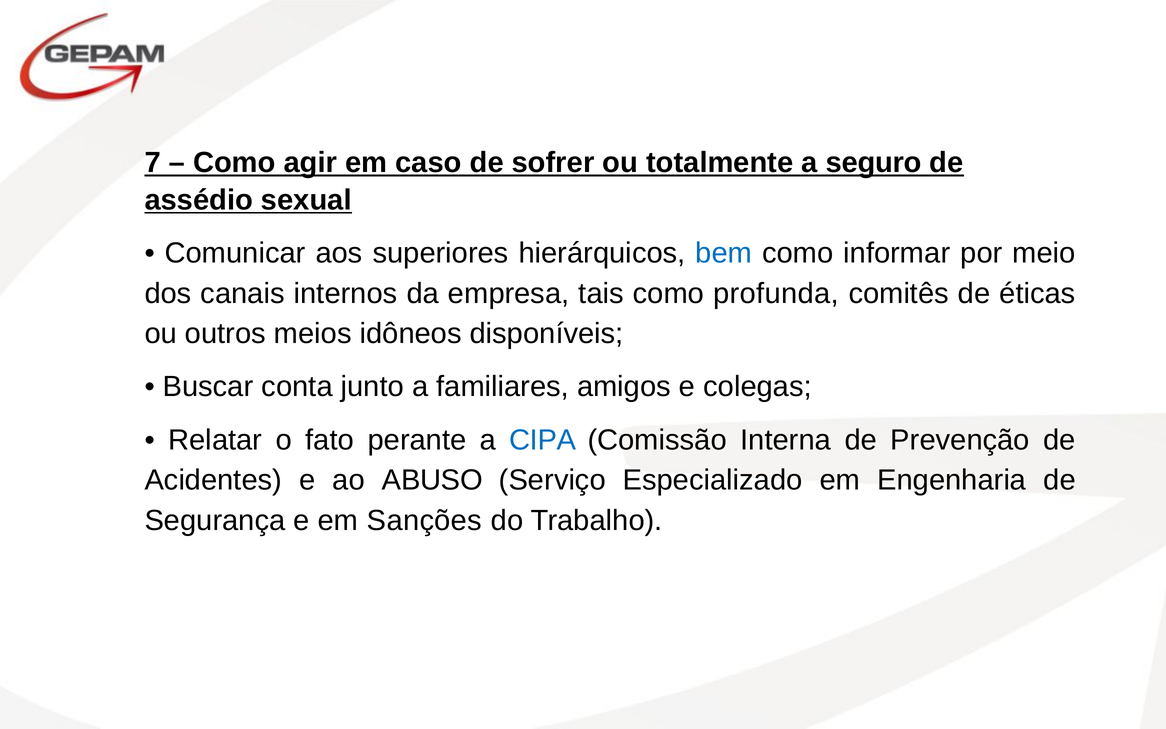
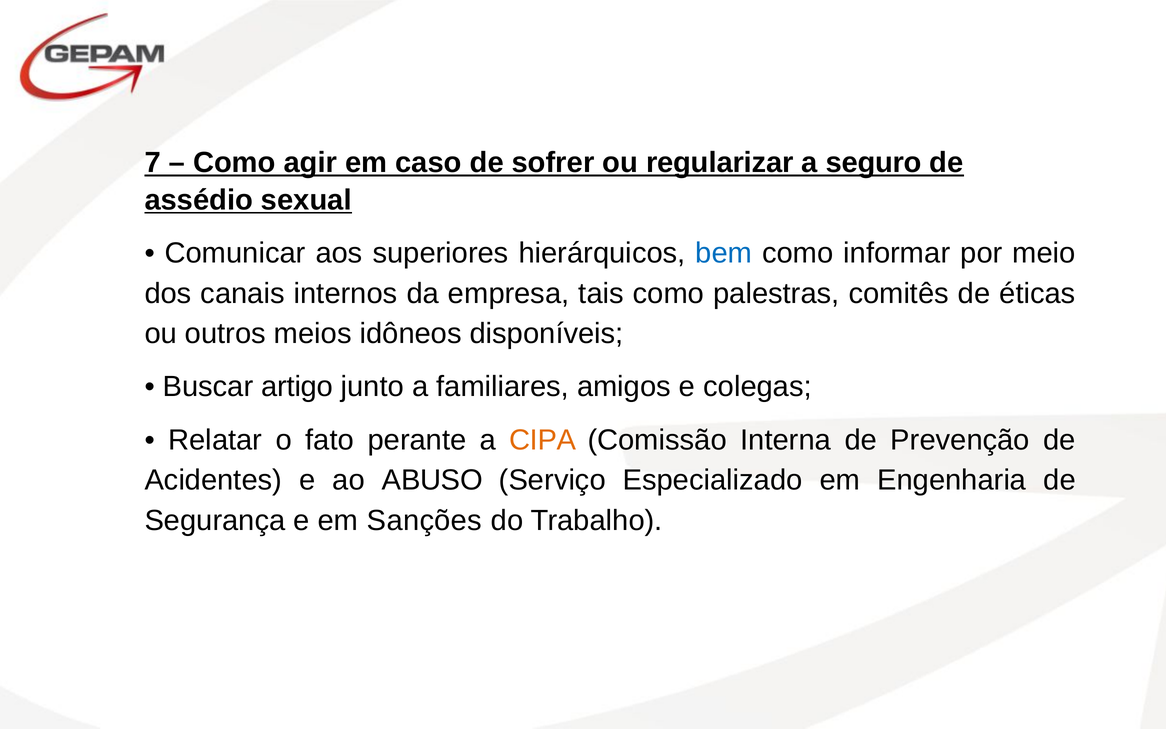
totalmente: totalmente -> regularizar
profunda: profunda -> palestras
conta: conta -> artigo
CIPA colour: blue -> orange
